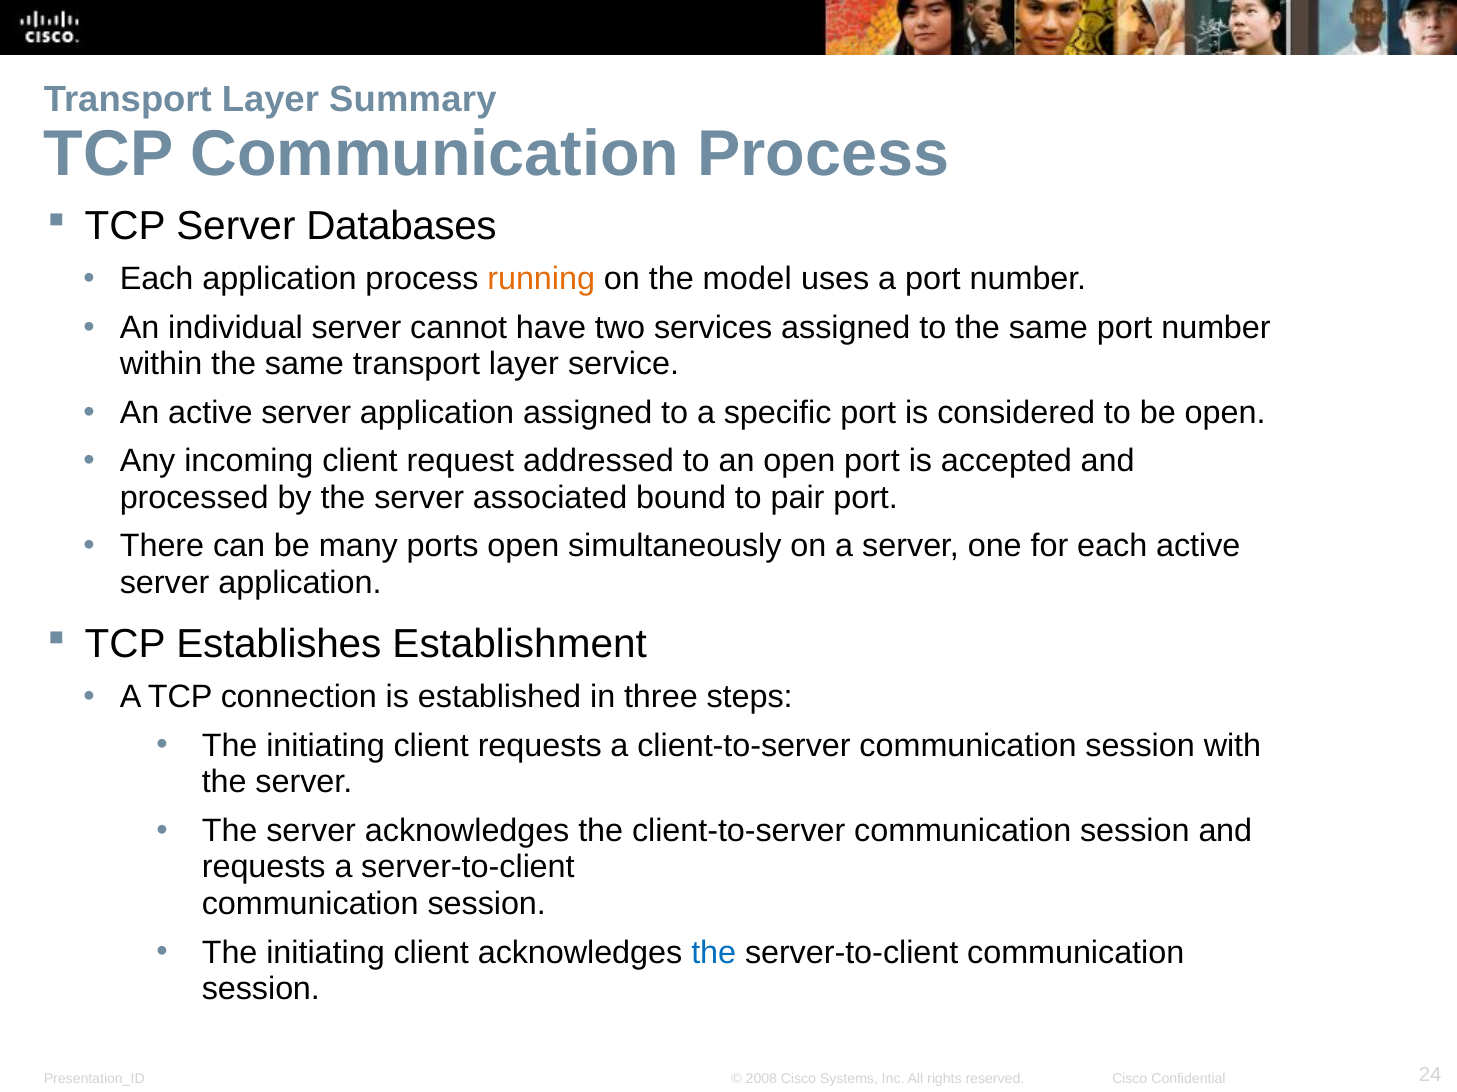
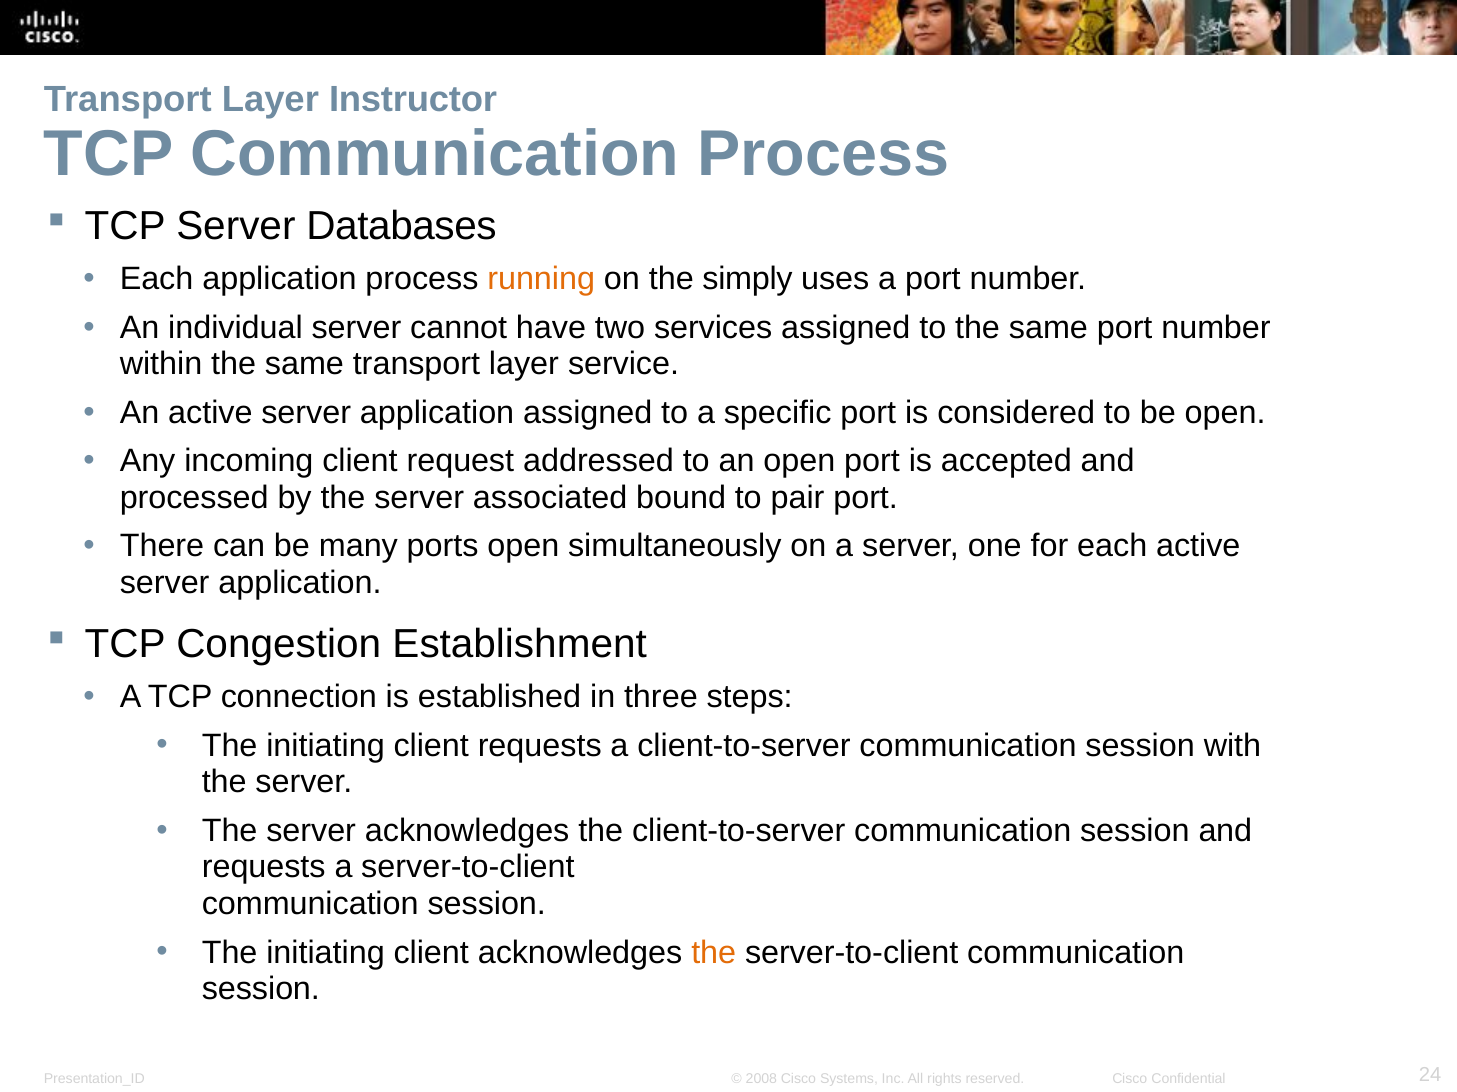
Summary: Summary -> Instructor
model: model -> simply
Establishes: Establishes -> Congestion
the at (714, 953) colour: blue -> orange
